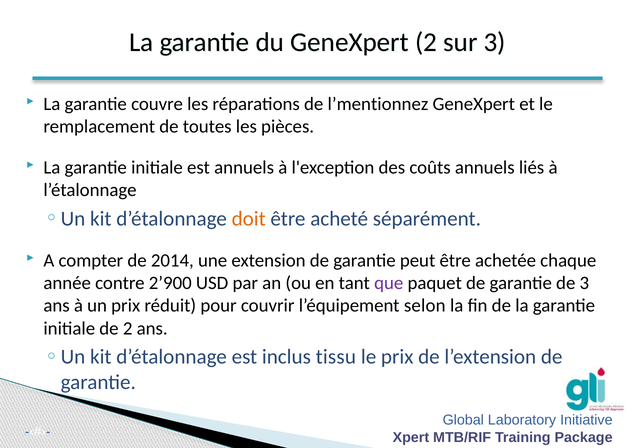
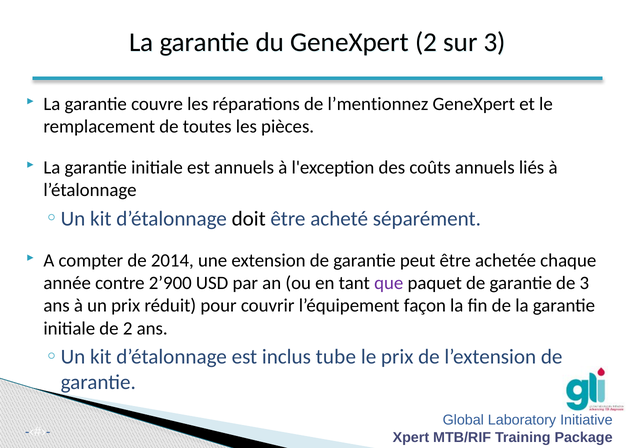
doit colour: orange -> black
selon: selon -> façon
tissu: tissu -> tube
